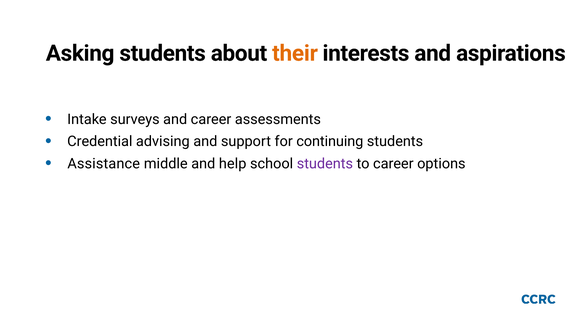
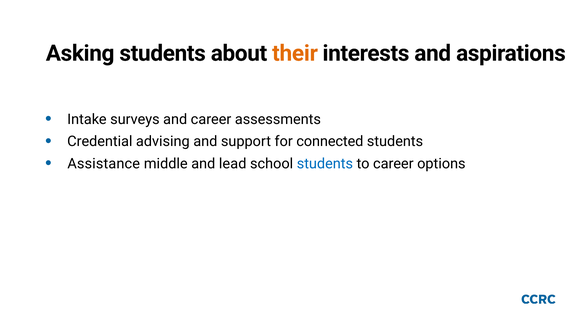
continuing: continuing -> connected
help: help -> lead
students at (325, 164) colour: purple -> blue
